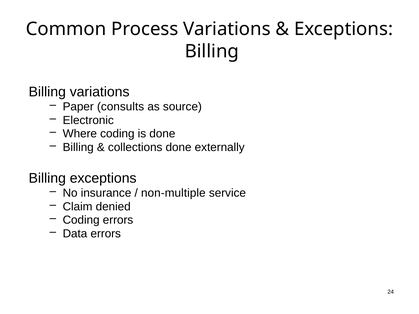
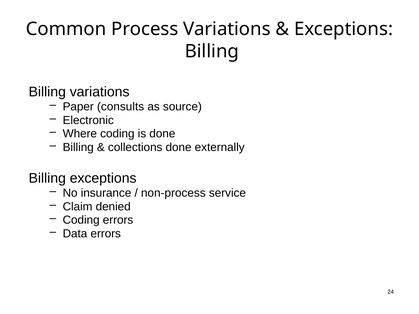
non-multiple: non-multiple -> non-process
